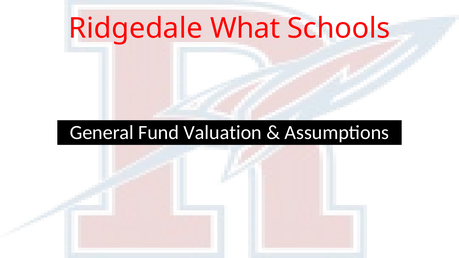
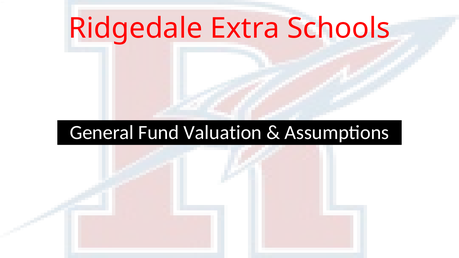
What: What -> Extra
